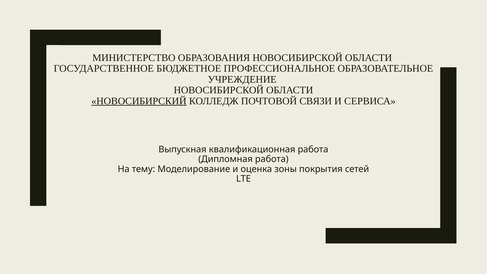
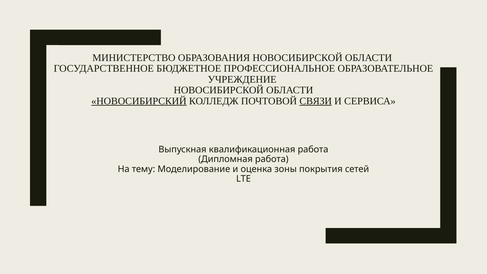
СВЯЗИ underline: none -> present
